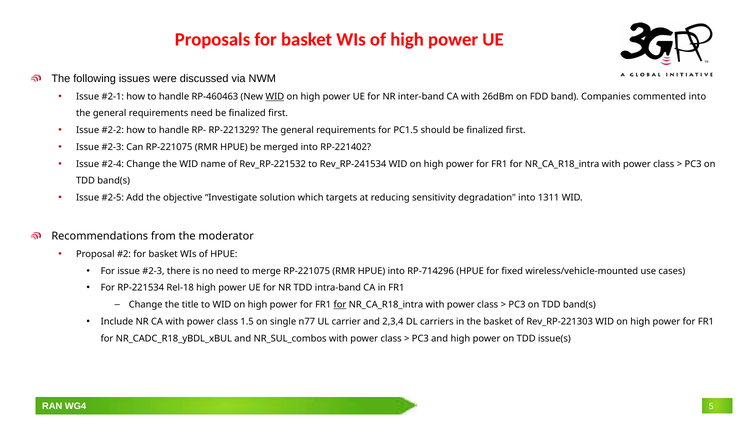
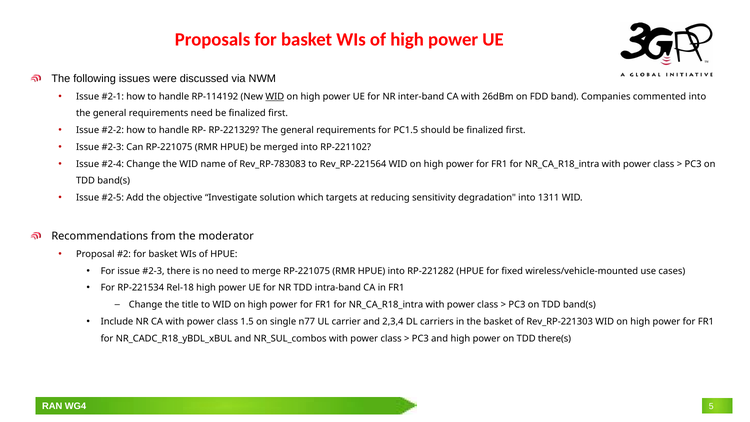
RP-460463: RP-460463 -> RP-114192
RP-221402: RP-221402 -> RP-221102
Rev_RP-221532: Rev_RP-221532 -> Rev_RP-783083
Rev_RP-241534: Rev_RP-241534 -> Rev_RP-221564
RP-714296: RP-714296 -> RP-221282
for at (340, 305) underline: present -> none
issue(s: issue(s -> there(s
